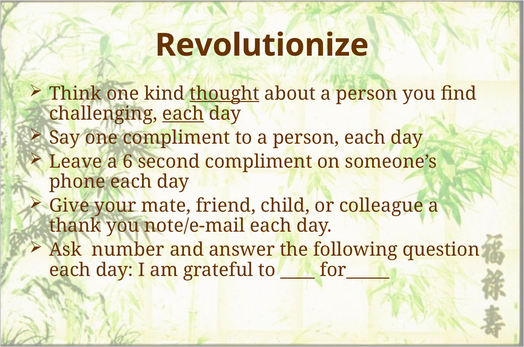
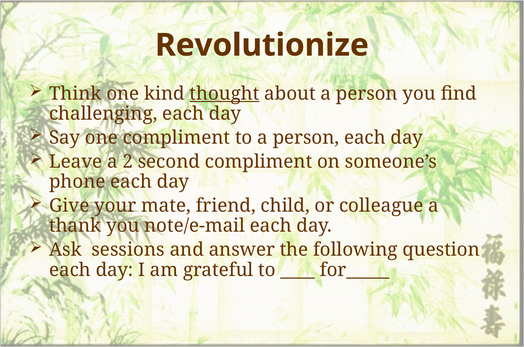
each at (183, 114) underline: present -> none
6: 6 -> 2
number: number -> sessions
